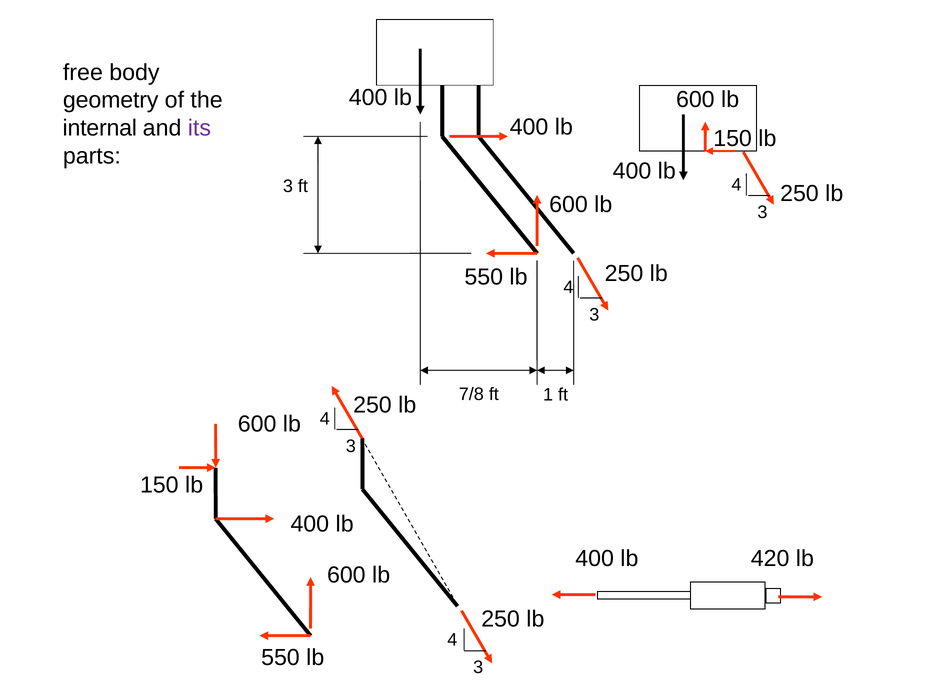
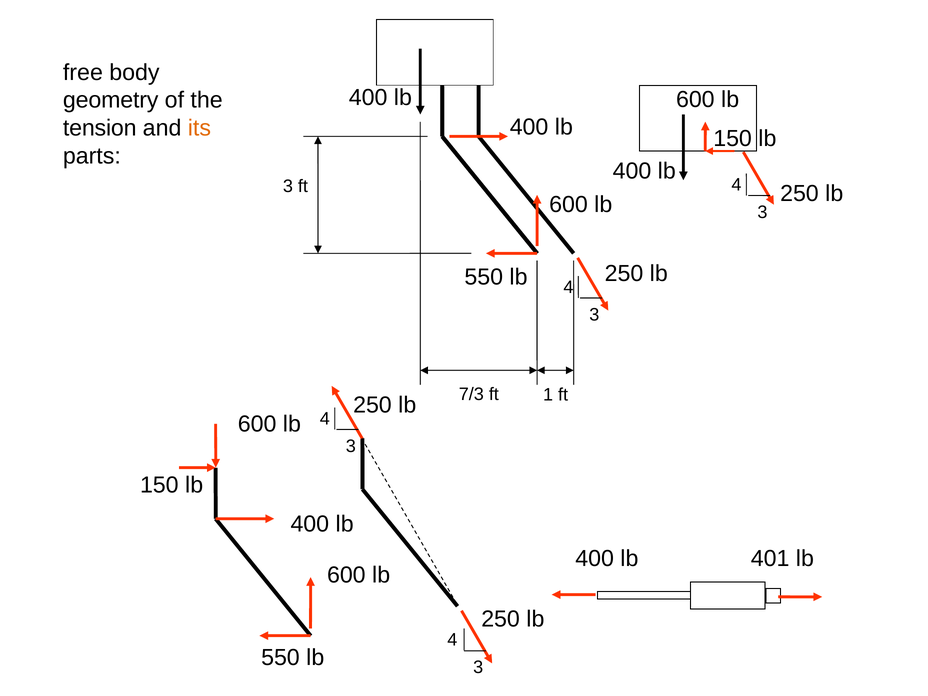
internal: internal -> tension
its colour: purple -> orange
7/8: 7/8 -> 7/3
420: 420 -> 401
